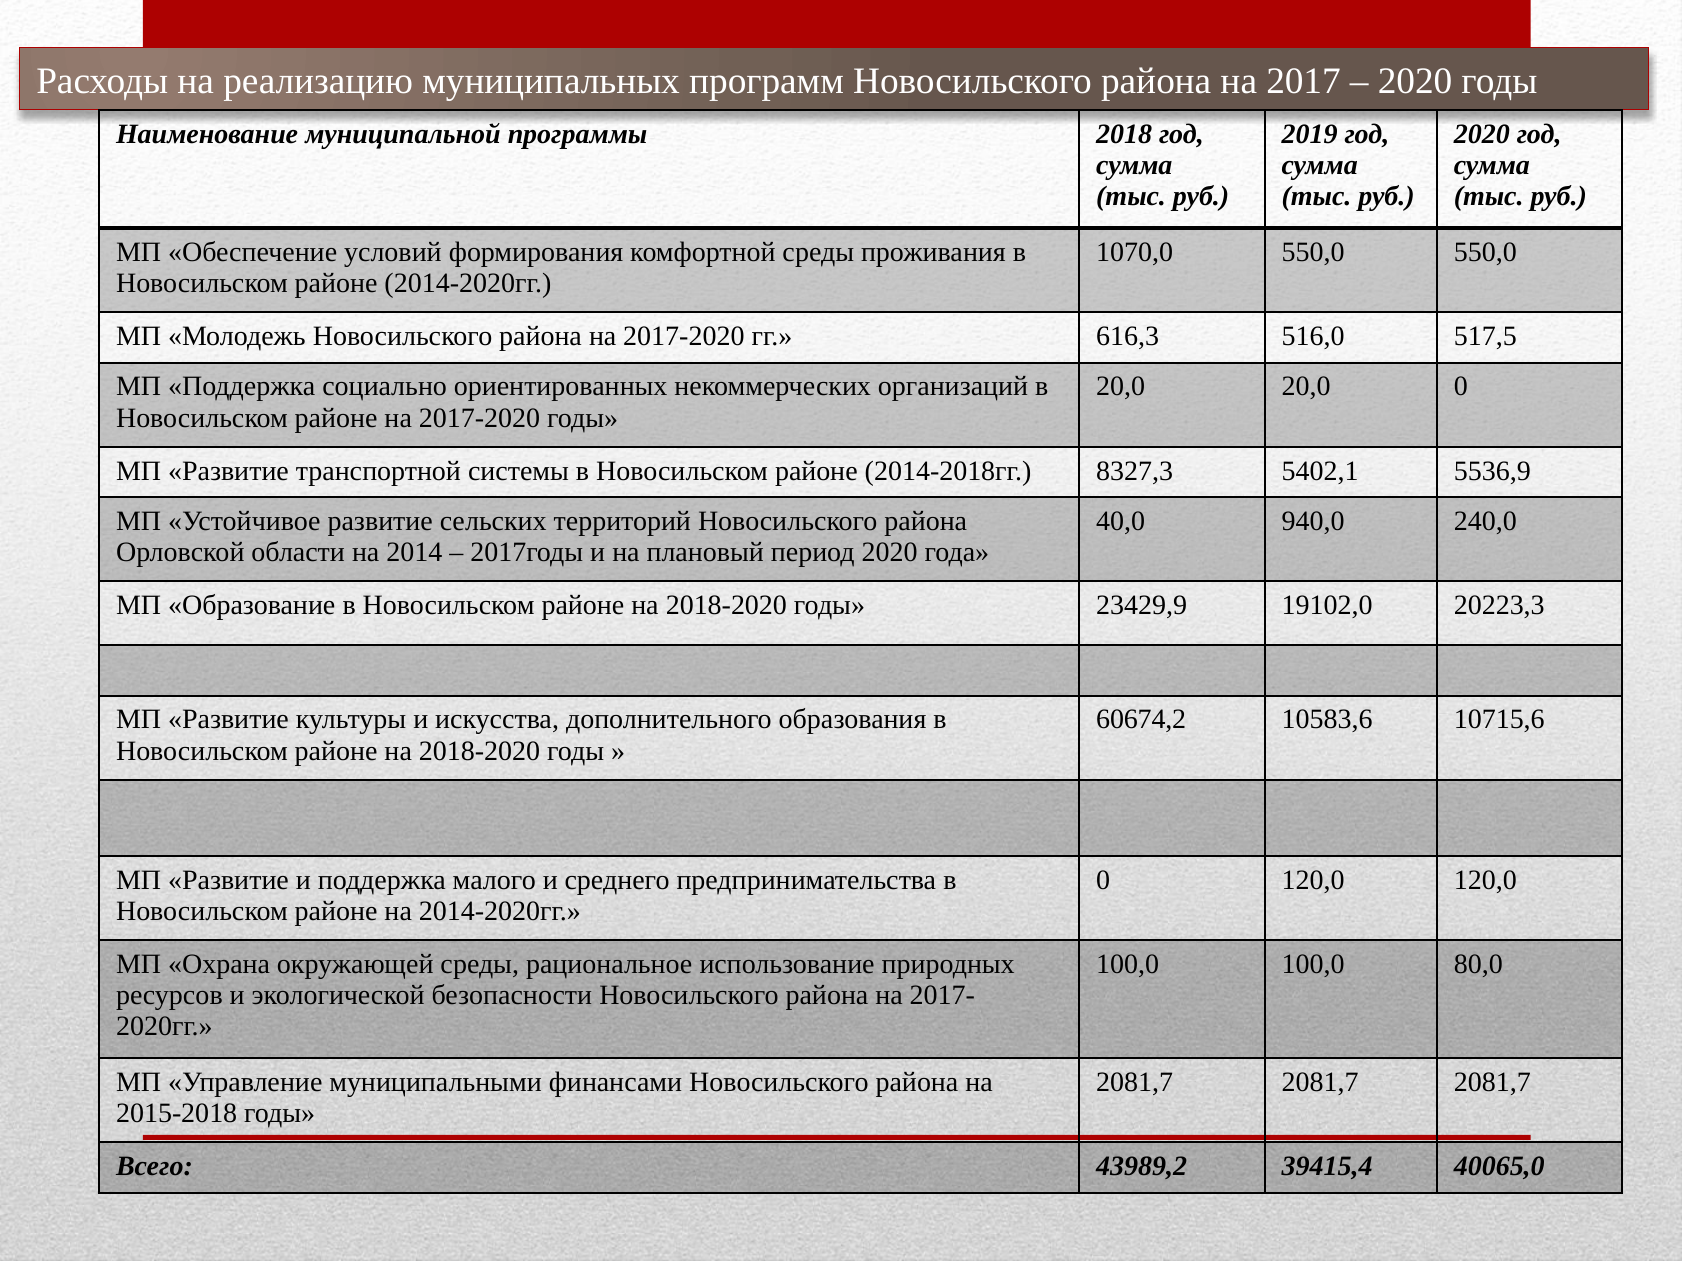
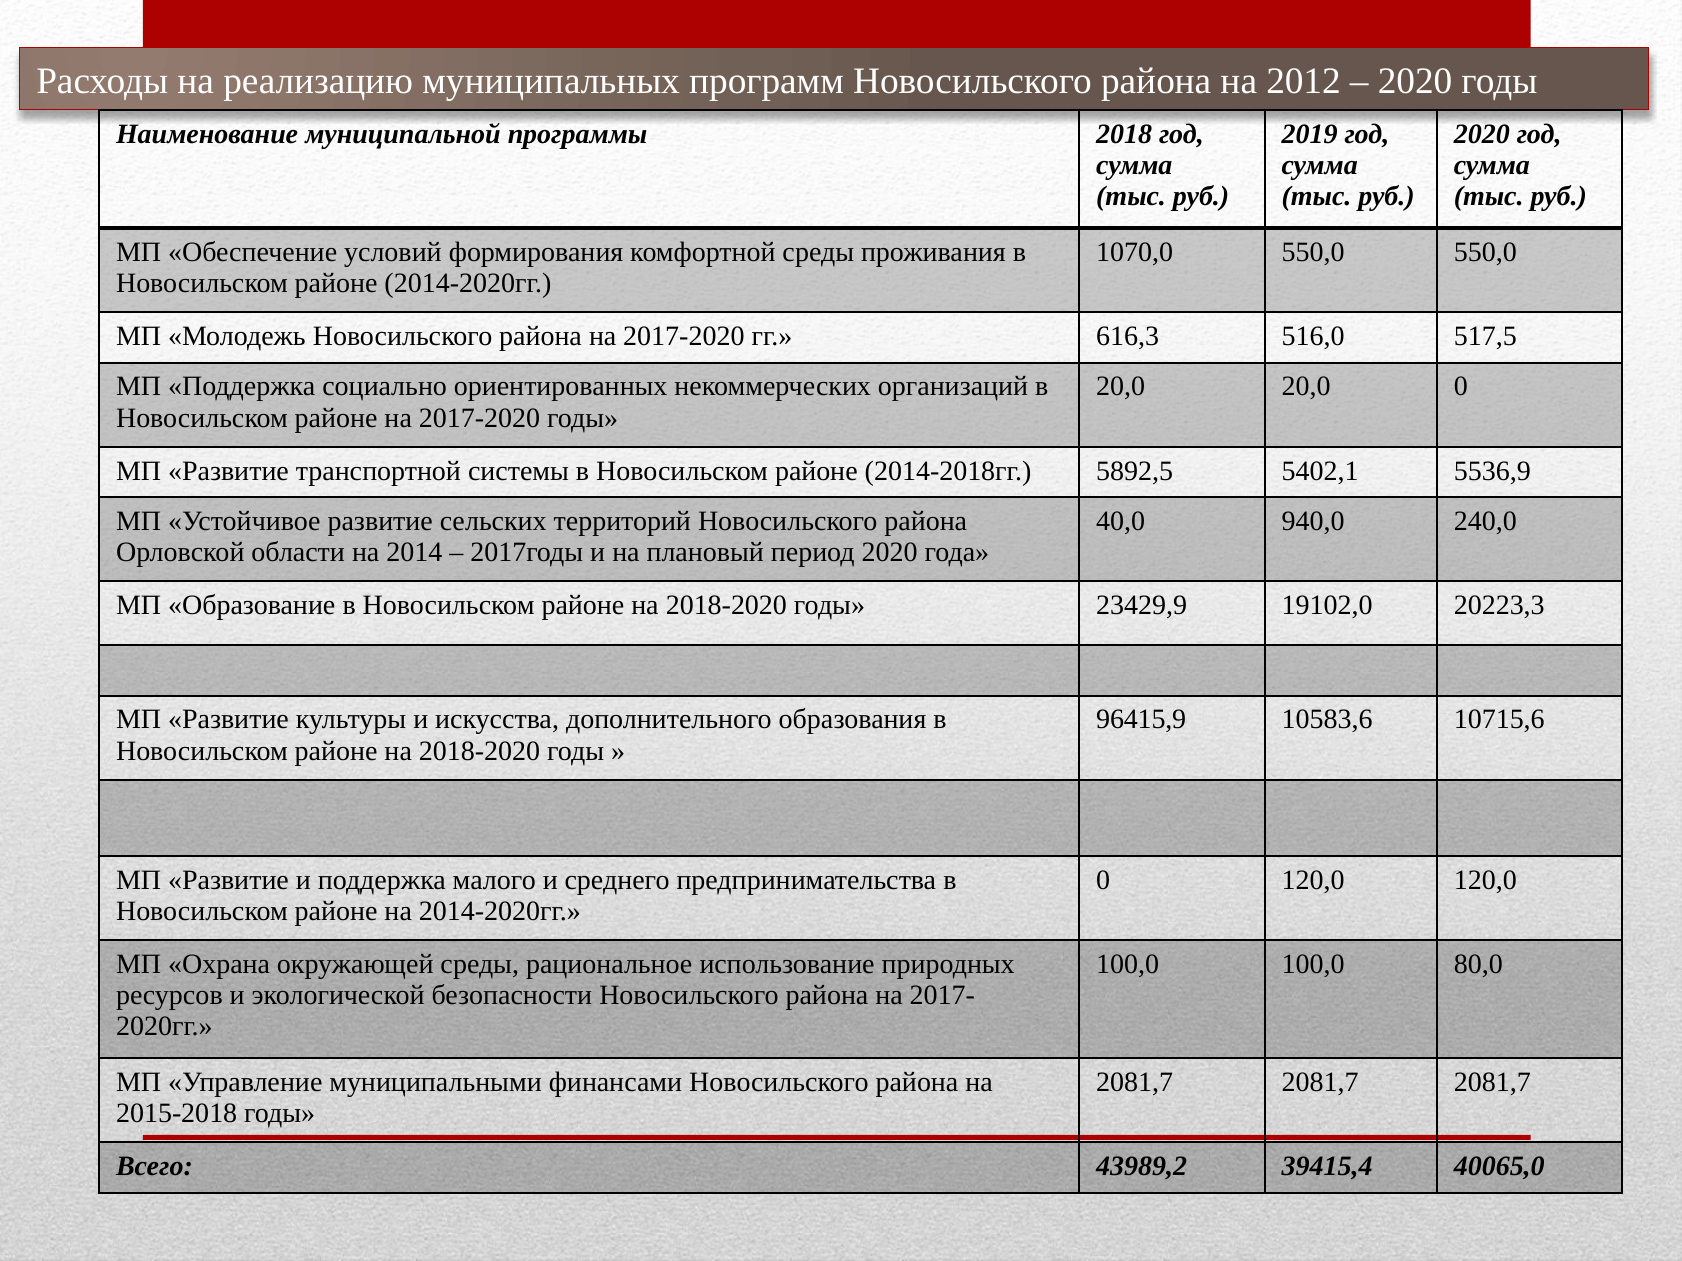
2017: 2017 -> 2012
8327,3: 8327,3 -> 5892,5
60674,2: 60674,2 -> 96415,9
